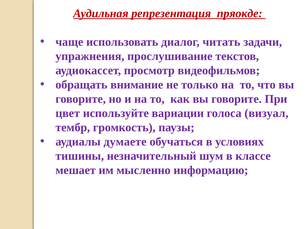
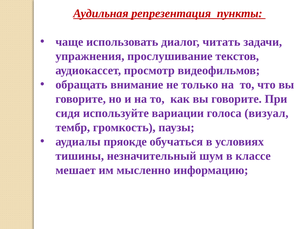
пряокде: пряокде -> пункты
цвет: цвет -> сидя
думаете: думаете -> пряокде
